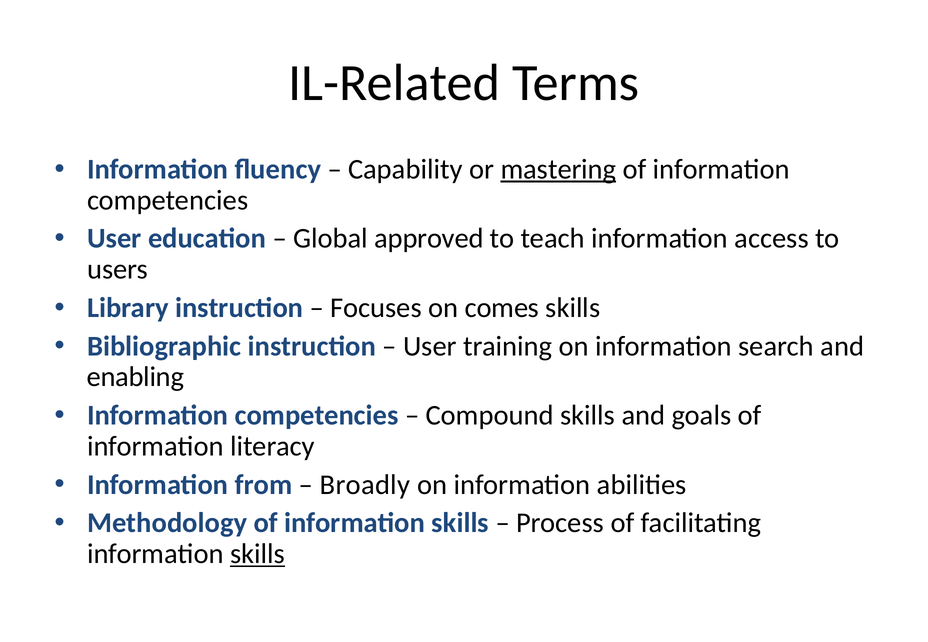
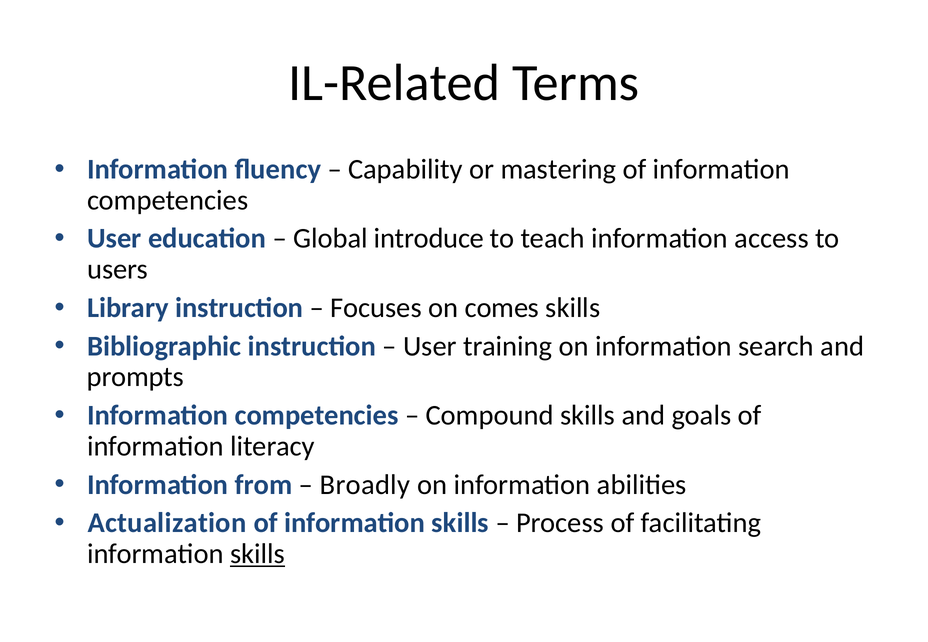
mastering underline: present -> none
approved: approved -> introduce
enabling: enabling -> prompts
Methodology: Methodology -> Actualization
